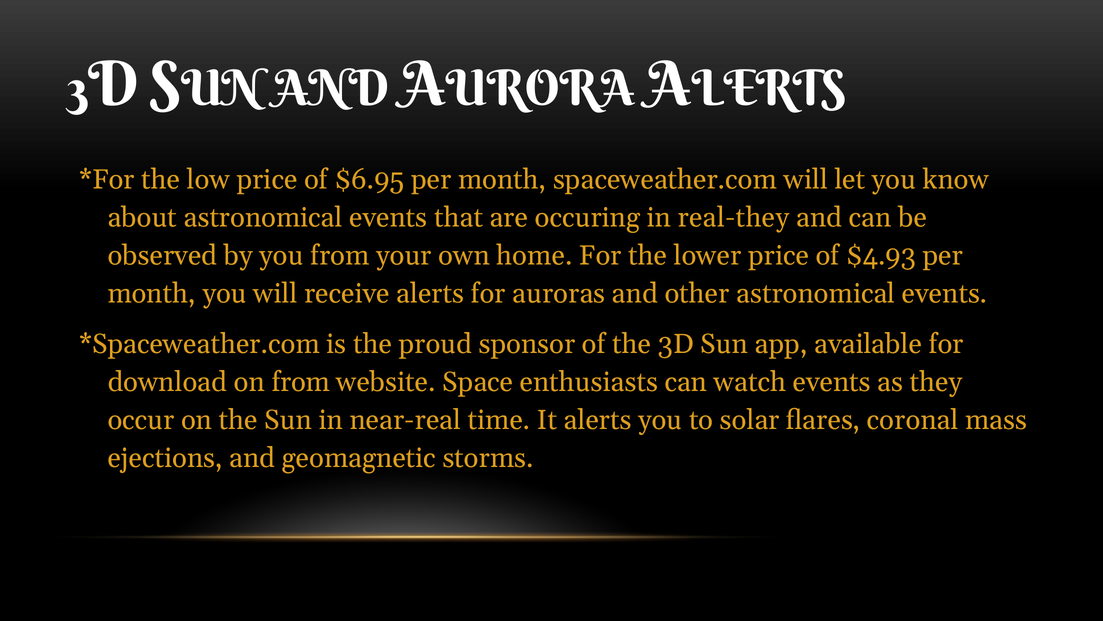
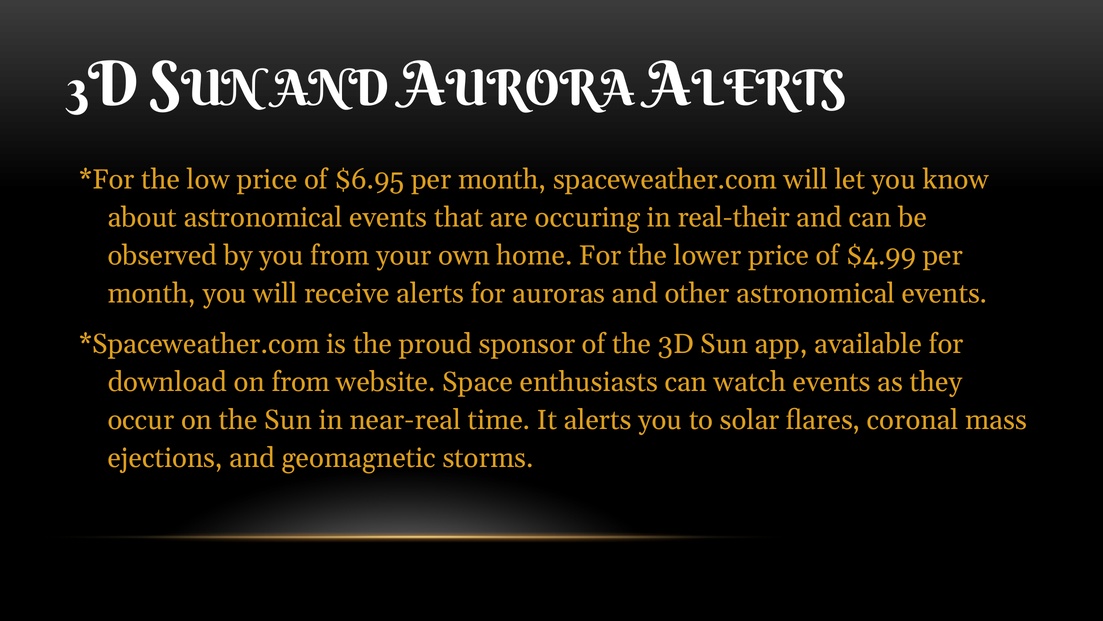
real-they: real-they -> real-their
$4.93: $4.93 -> $4.99
